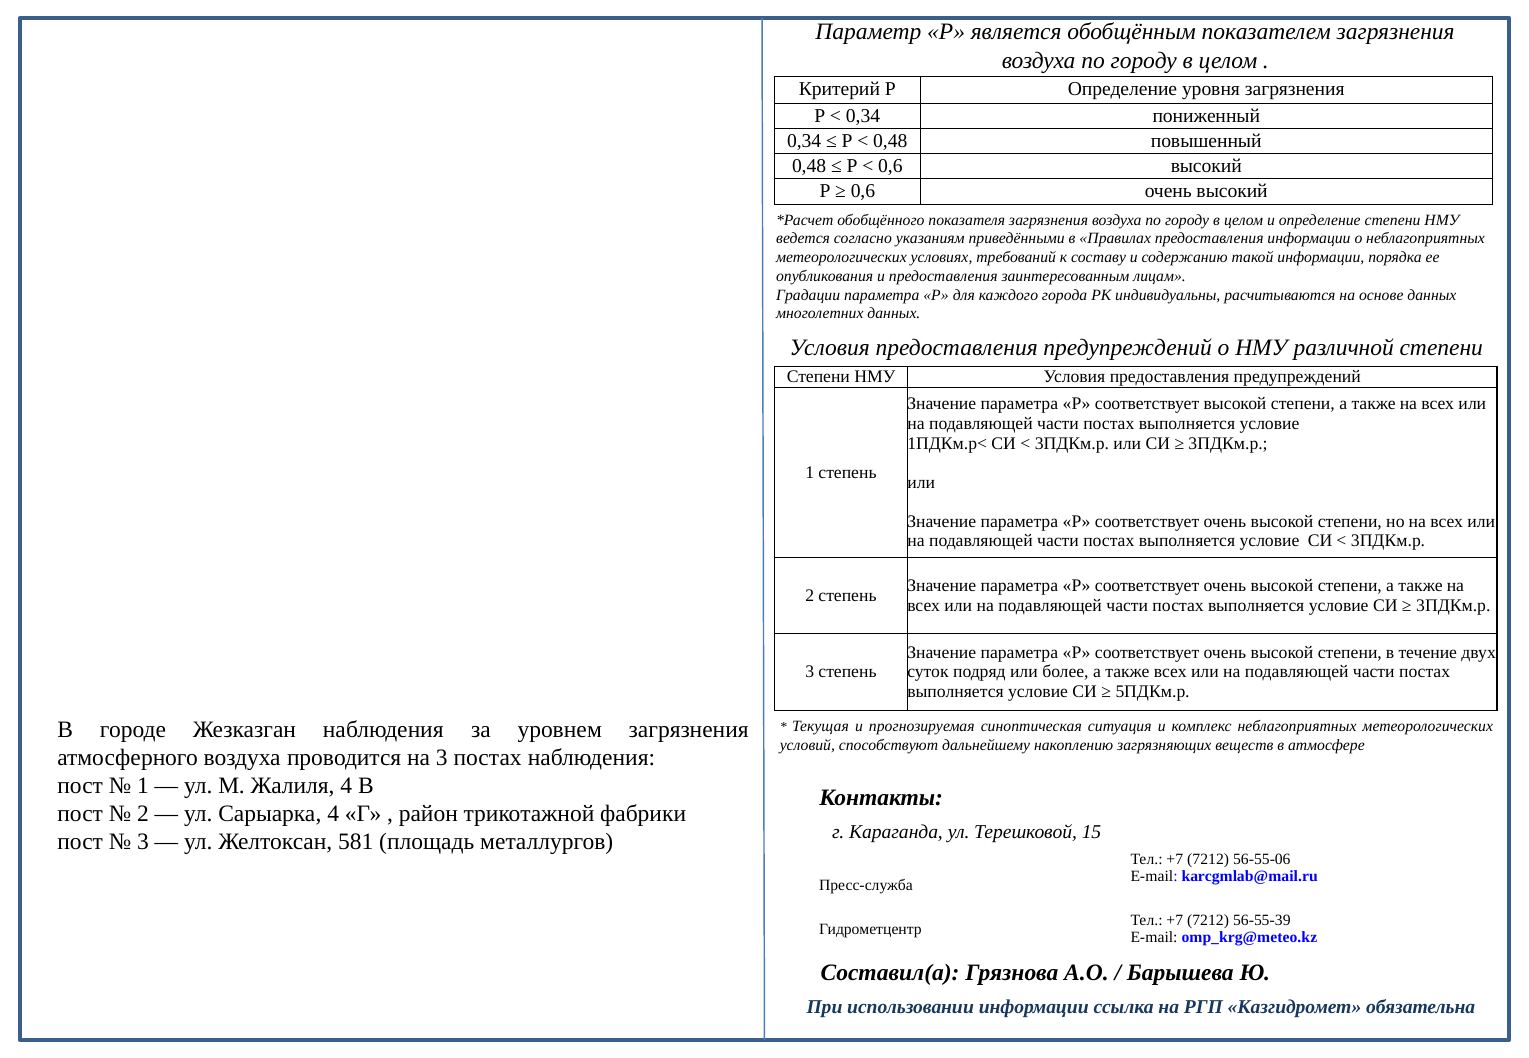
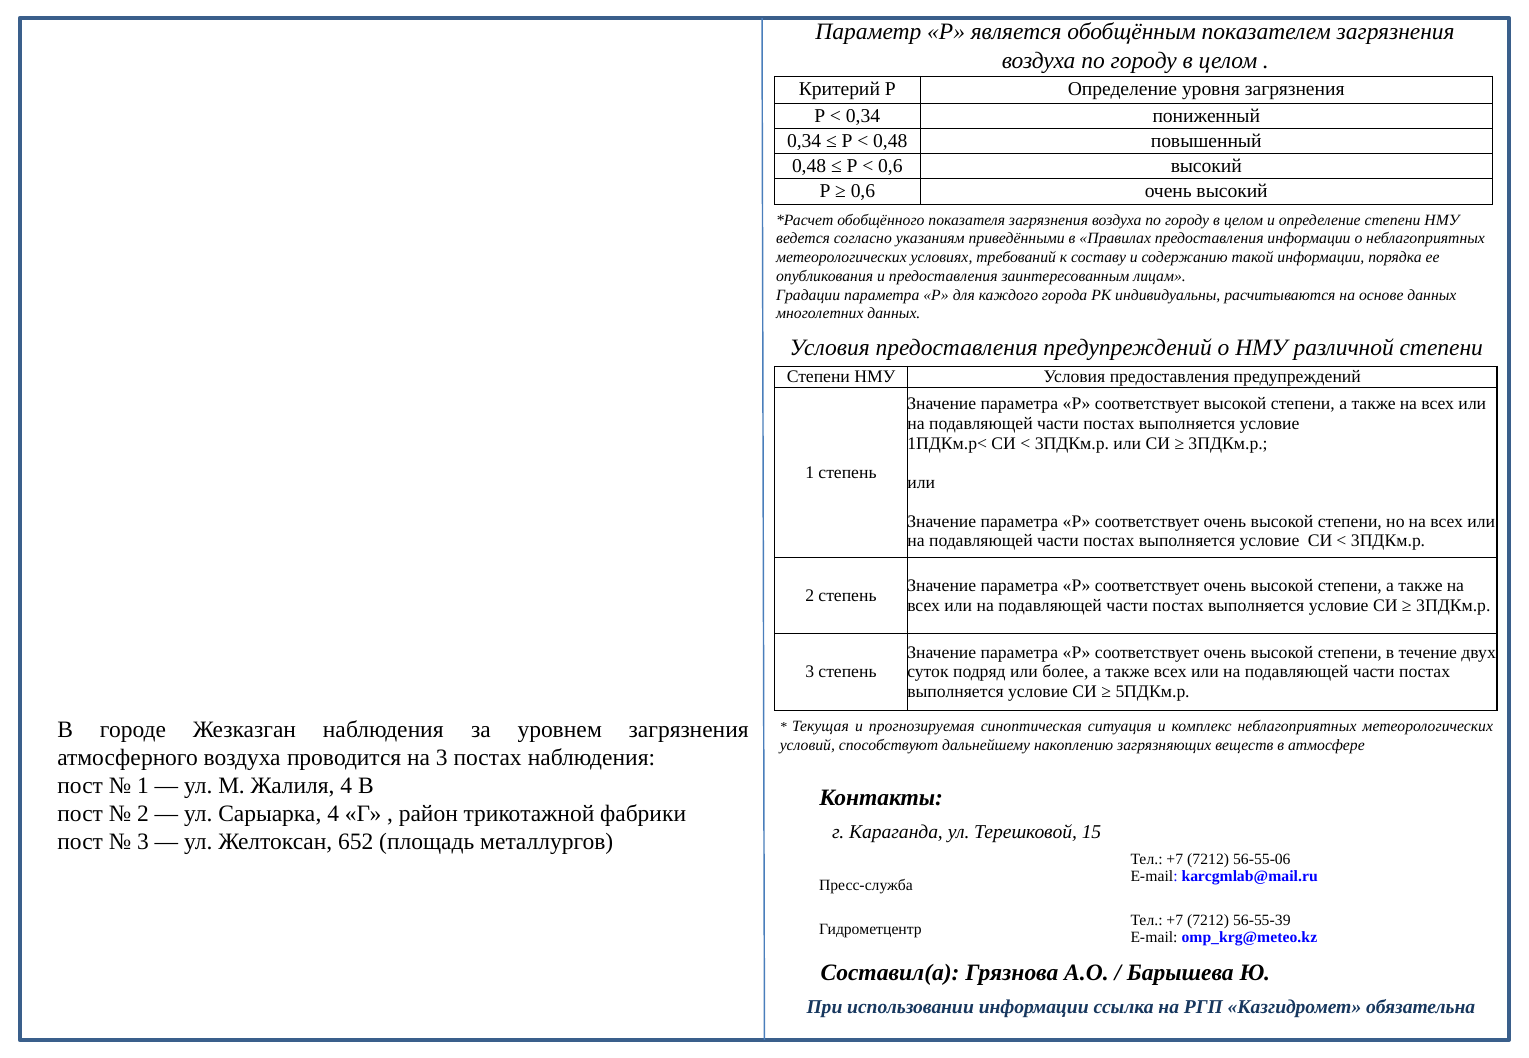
581: 581 -> 652
